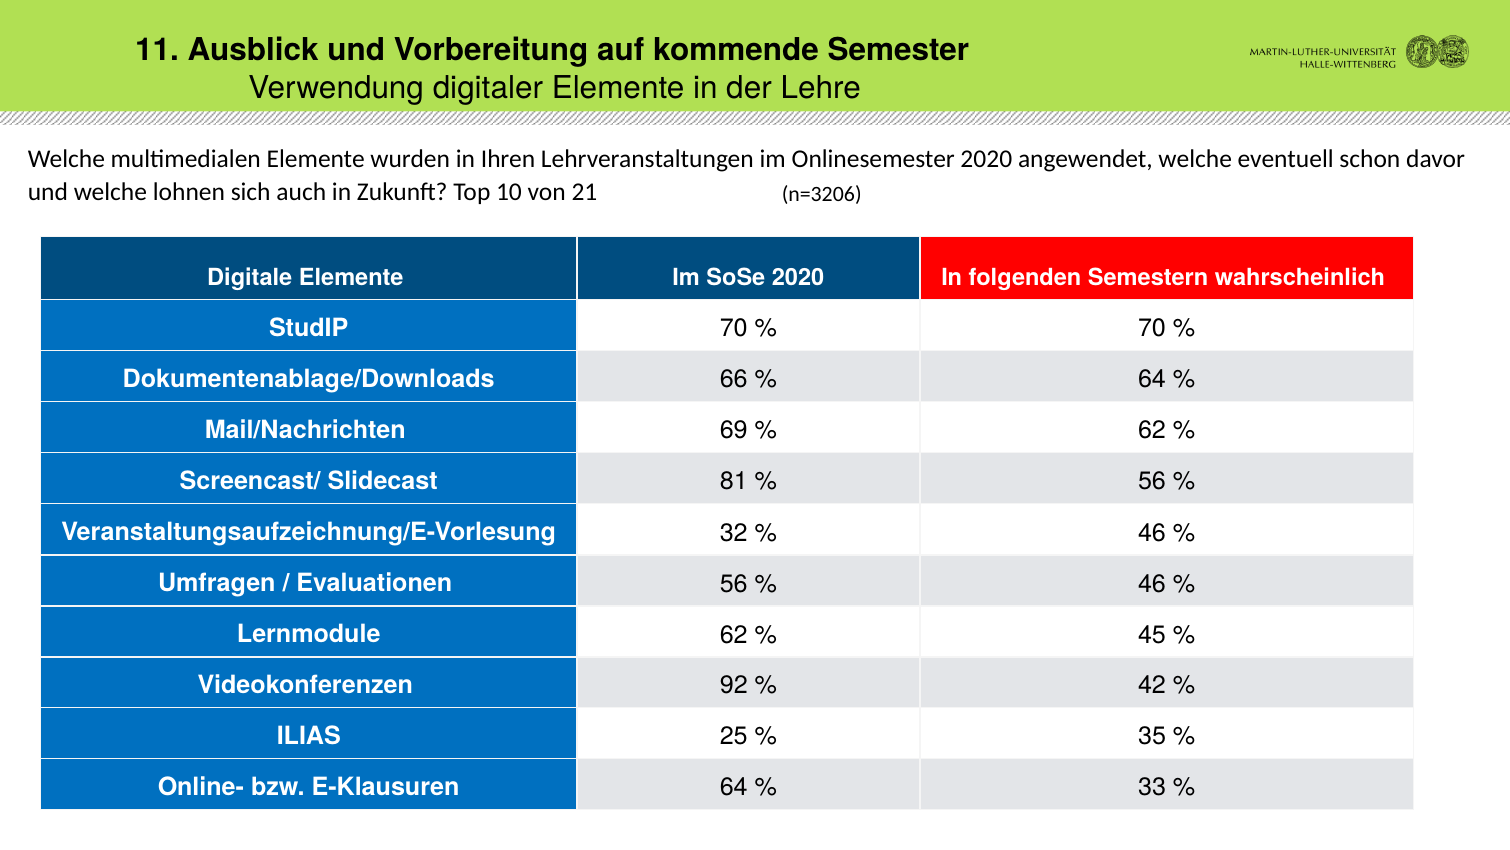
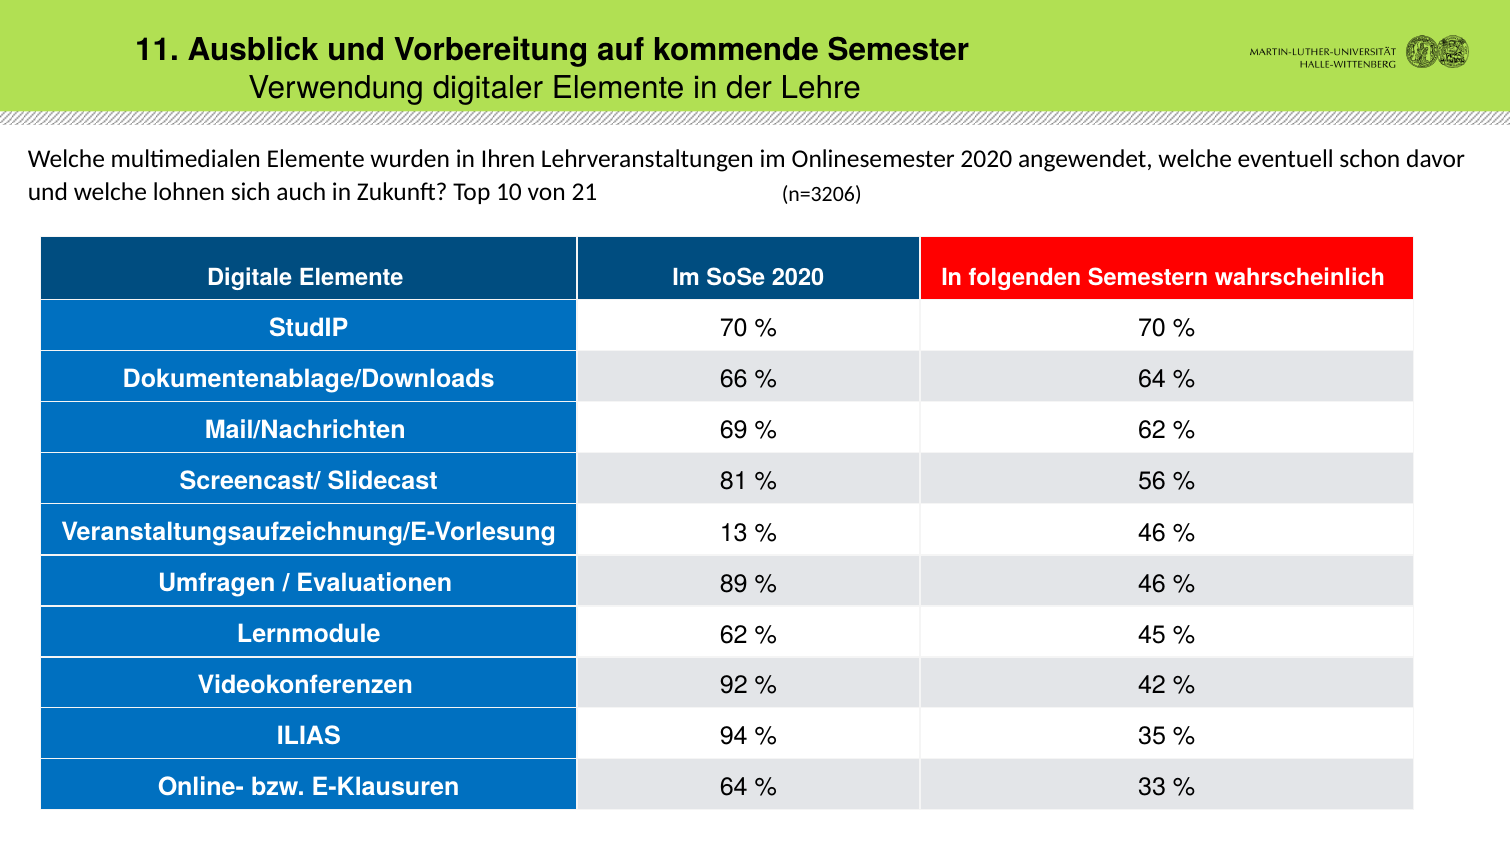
32: 32 -> 13
Evaluationen 56: 56 -> 89
25: 25 -> 94
